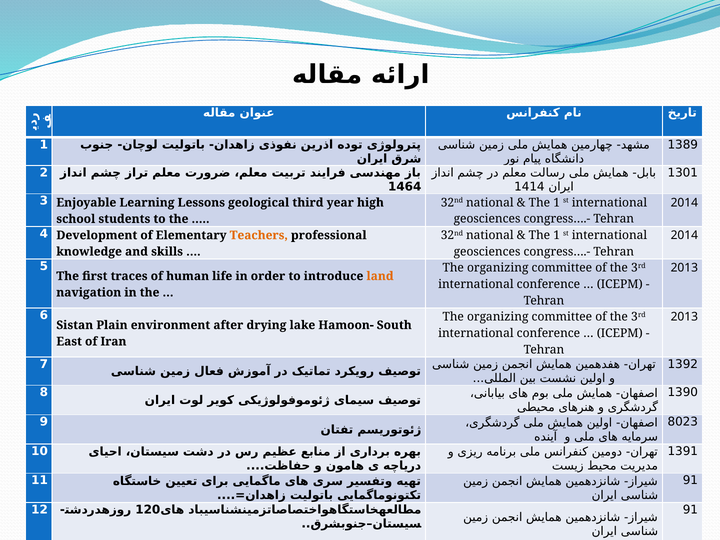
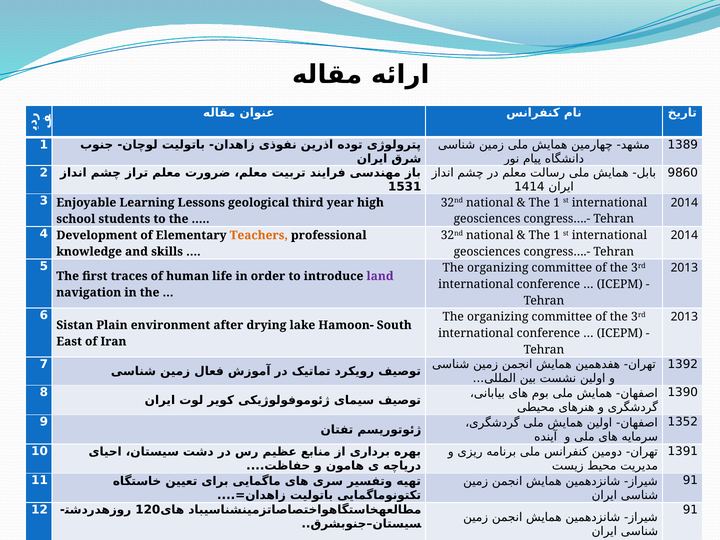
1301: 1301 -> 9860
1464: 1464 -> 1531
land colour: orange -> purple
8023: 8023 -> 1352
